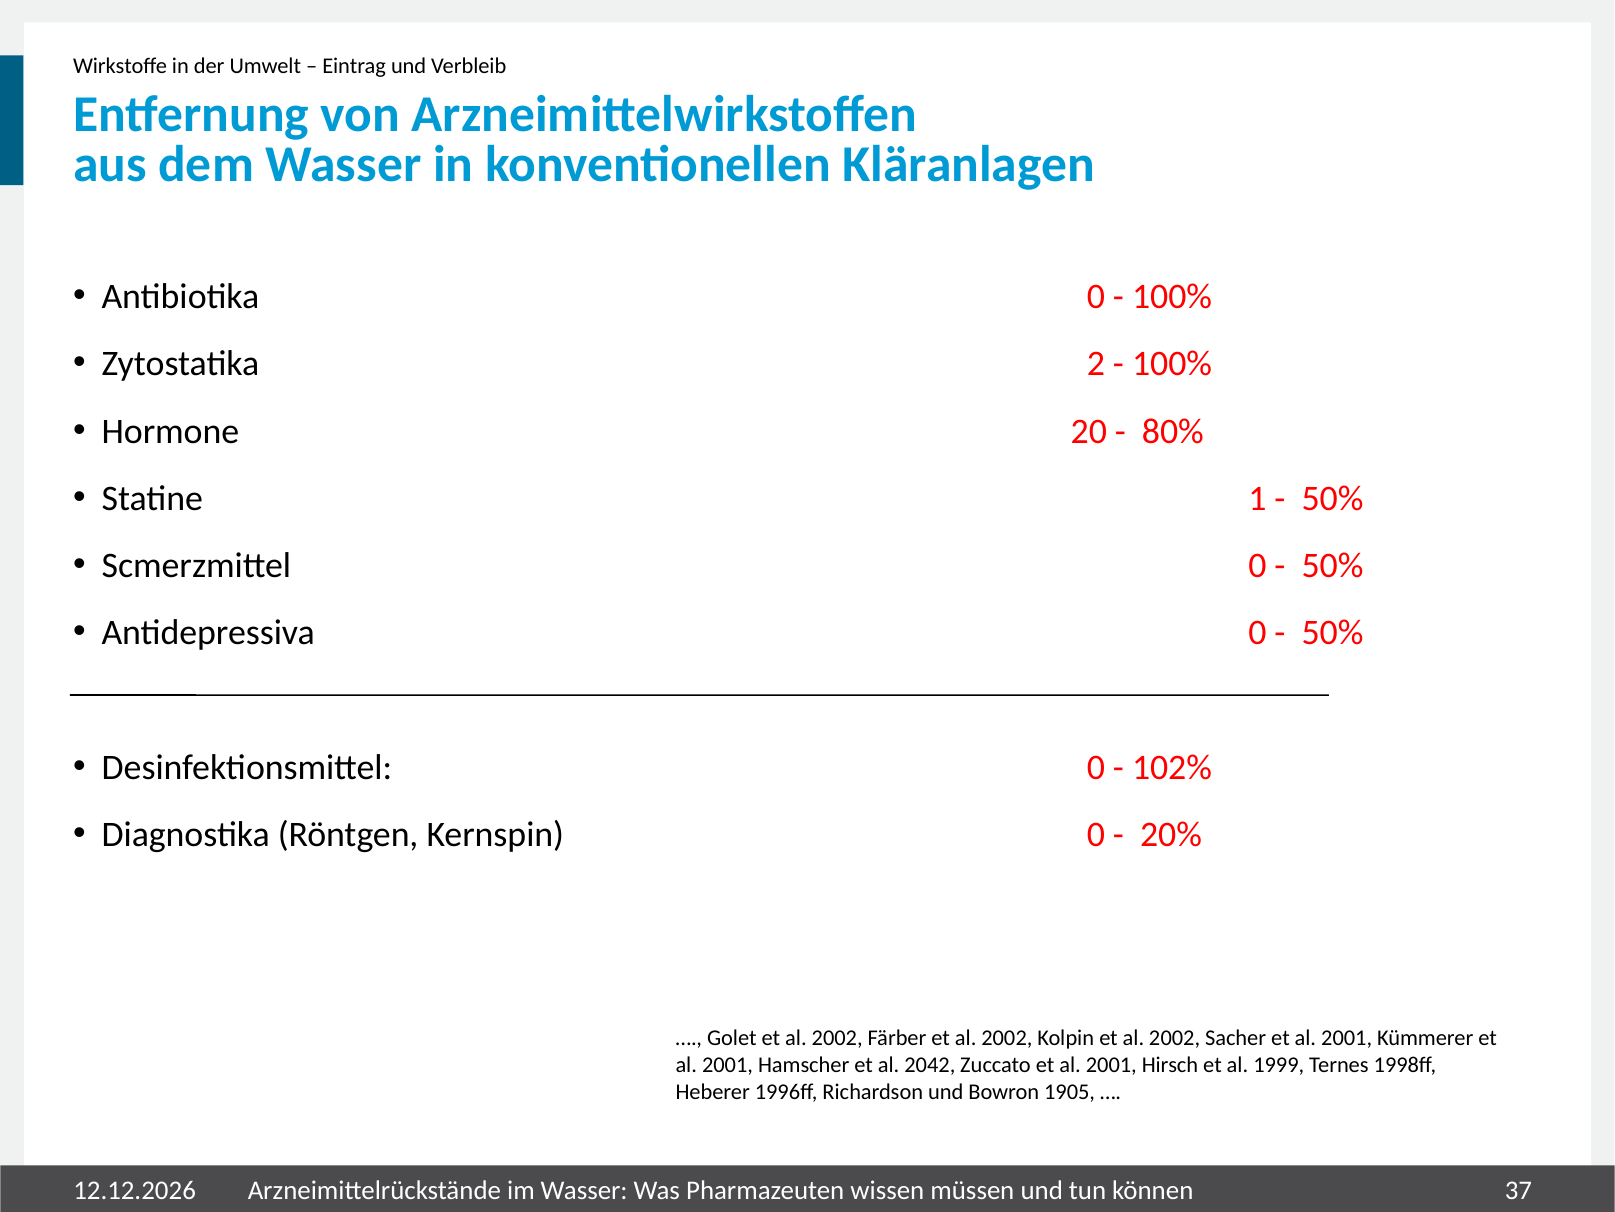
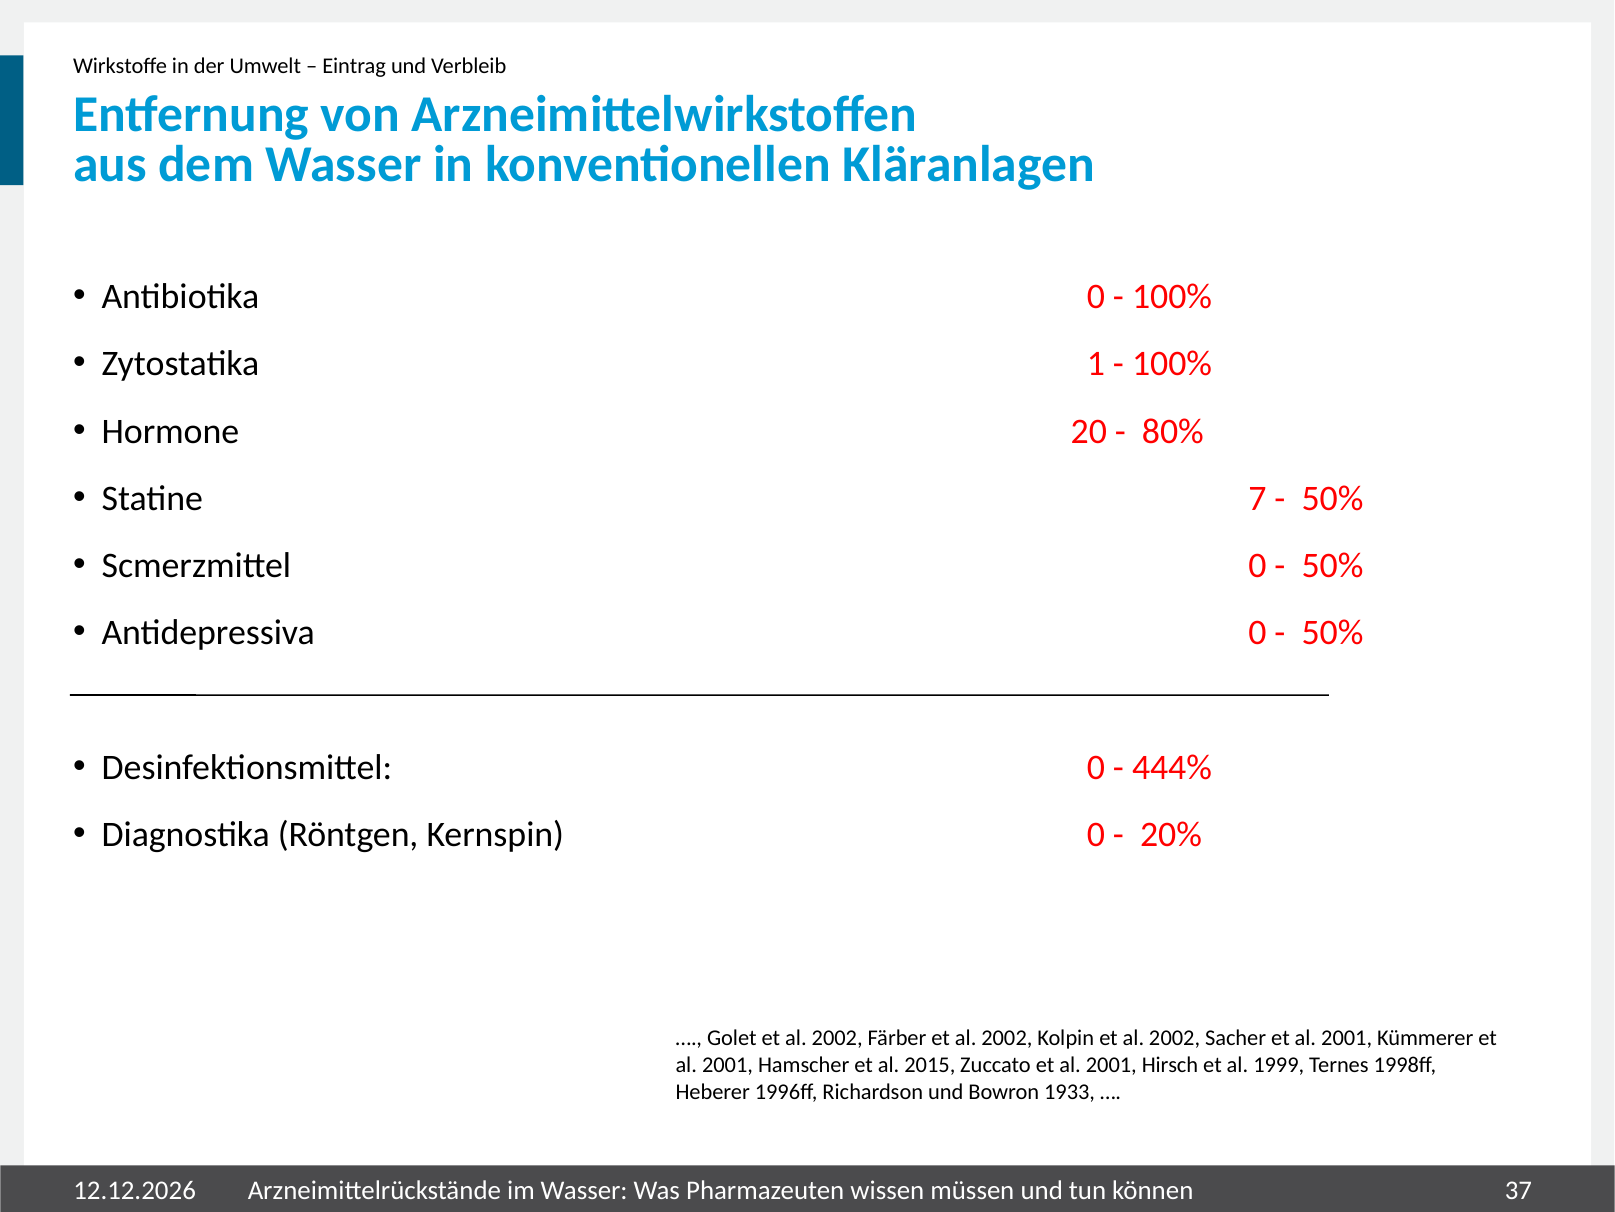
2: 2 -> 1
1: 1 -> 7
102%: 102% -> 444%
2042: 2042 -> 2015
1905: 1905 -> 1933
